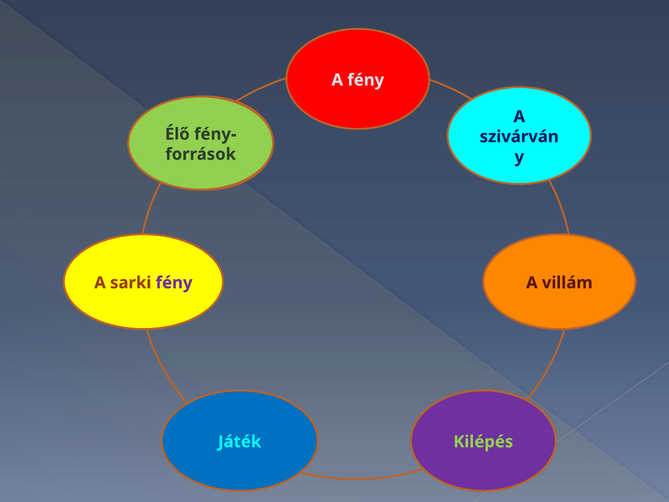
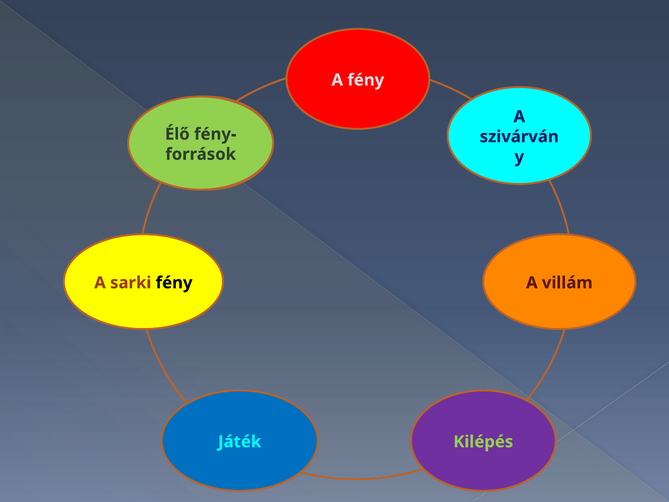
fény at (174, 283) colour: purple -> black
